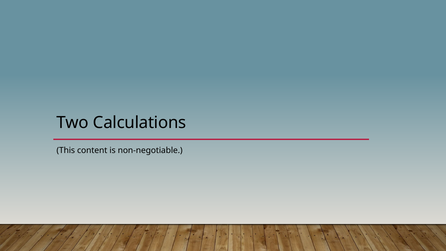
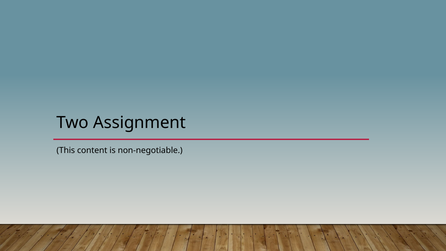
Calculations: Calculations -> Assignment
